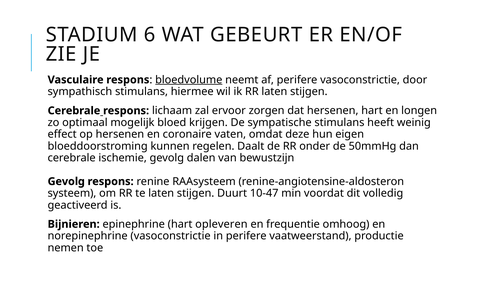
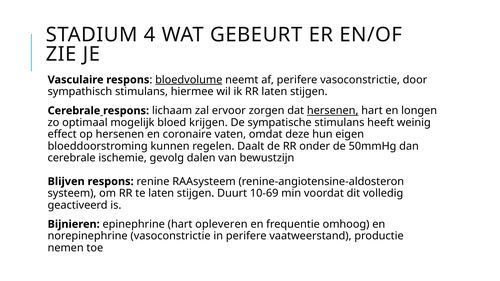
6: 6 -> 4
hersenen at (333, 111) underline: none -> present
Gevolg at (66, 182): Gevolg -> Blijven
10-47: 10-47 -> 10-69
